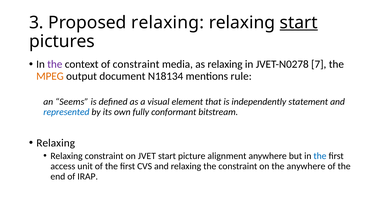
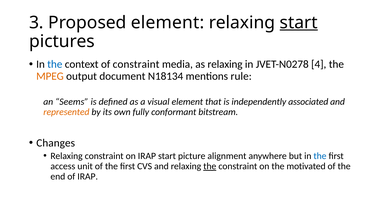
Proposed relaxing: relaxing -> element
the at (55, 64) colour: purple -> blue
7: 7 -> 4
statement: statement -> associated
represented colour: blue -> orange
Relaxing at (56, 143): Relaxing -> Changes
on JVET: JVET -> IRAP
the at (210, 166) underline: none -> present
the anywhere: anywhere -> motivated
